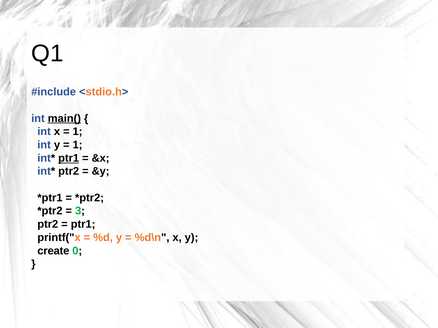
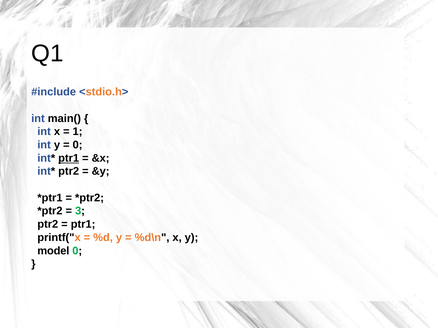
main( underline: present -> none
1 at (78, 145): 1 -> 0
create: create -> model
